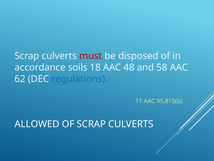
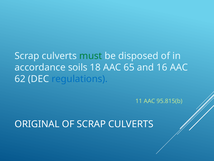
must colour: red -> green
48: 48 -> 65
58: 58 -> 16
ALLOWED: ALLOWED -> ORIGINAL
